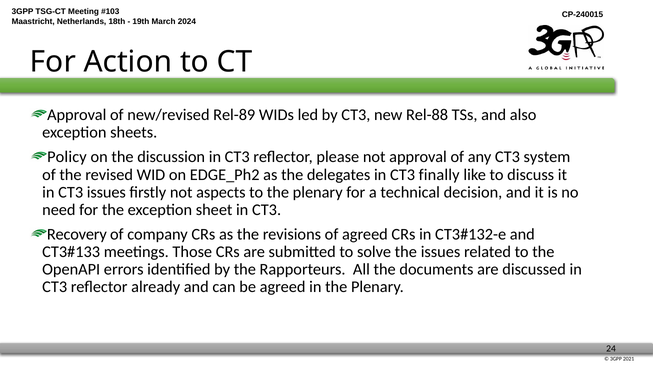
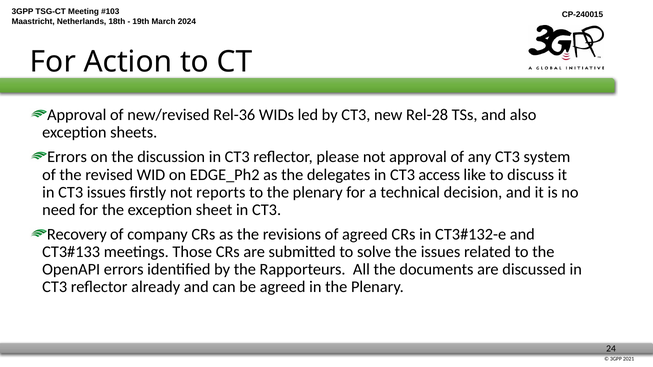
Rel-89: Rel-89 -> Rel-36
Rel-88: Rel-88 -> Rel-28
Policy at (67, 157): Policy -> Errors
finally: finally -> access
aspects: aspects -> reports
